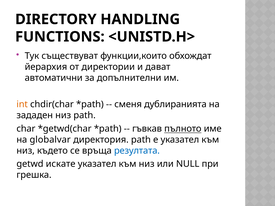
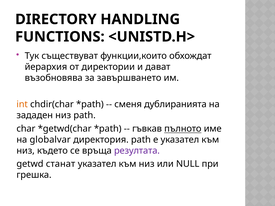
автоматични: автоматични -> възобновява
допълнителни: допълнителни -> завършването
резултата colour: blue -> purple
искате: искате -> станат
